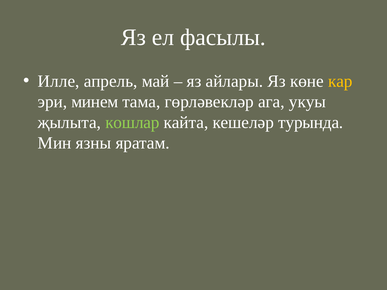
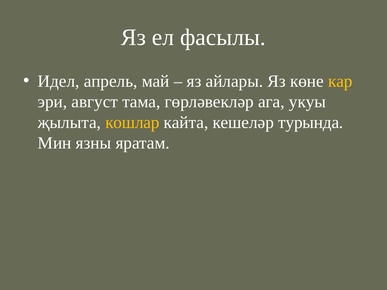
Илле: Илле -> Идел
минем: минем -> август
кошлар colour: light green -> yellow
